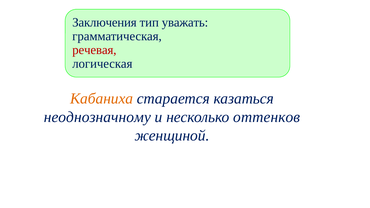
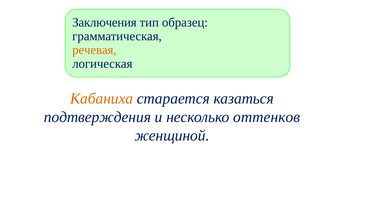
уважать: уважать -> образец
речевая colour: red -> orange
неоднозначному: неоднозначному -> подтверждения
